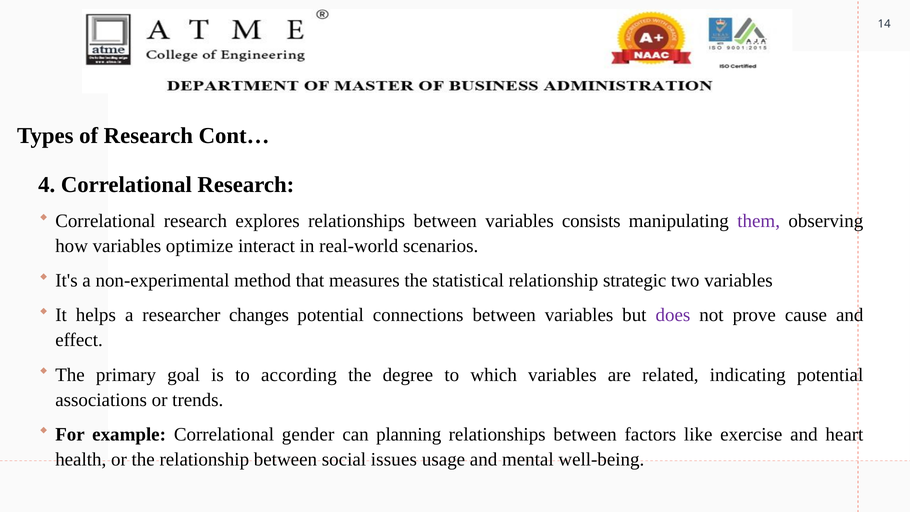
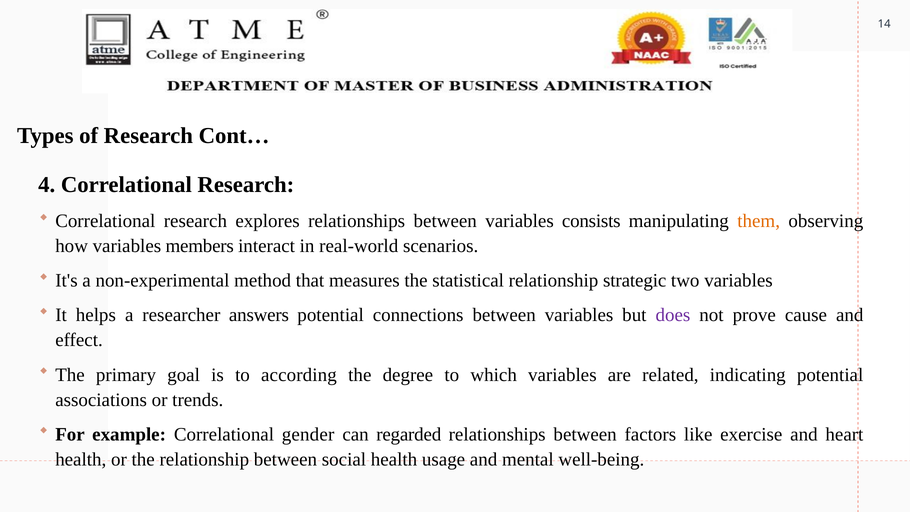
them colour: purple -> orange
optimize: optimize -> members
changes: changes -> answers
planning: planning -> regarded
social issues: issues -> health
